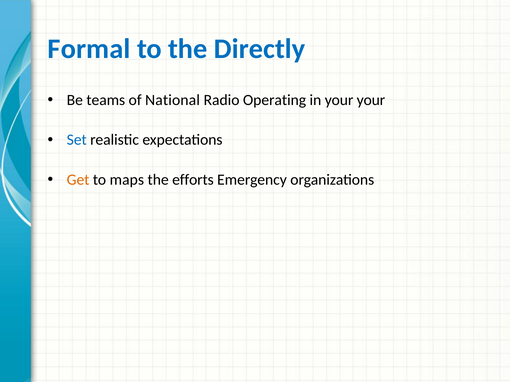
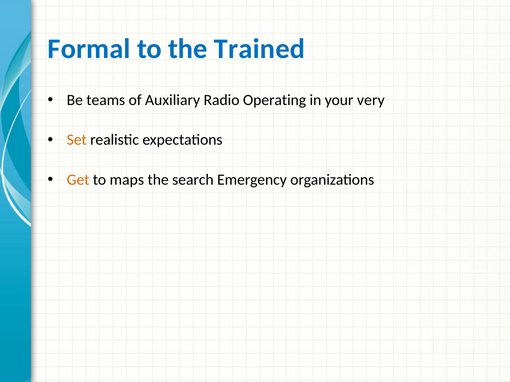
Directly: Directly -> Trained
National: National -> Auxiliary
your your: your -> very
Set colour: blue -> orange
efforts: efforts -> search
